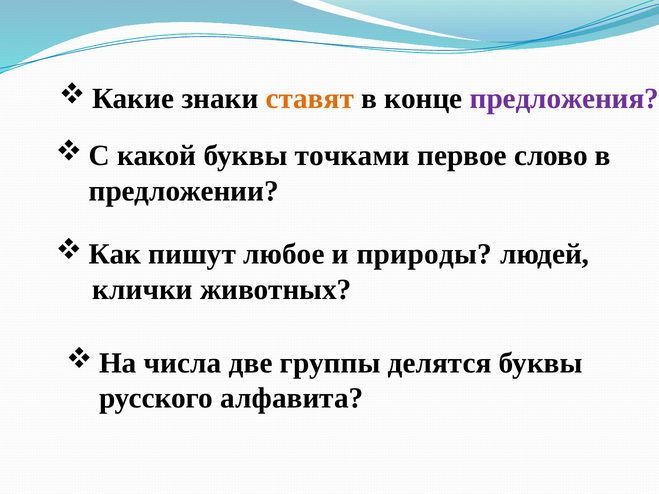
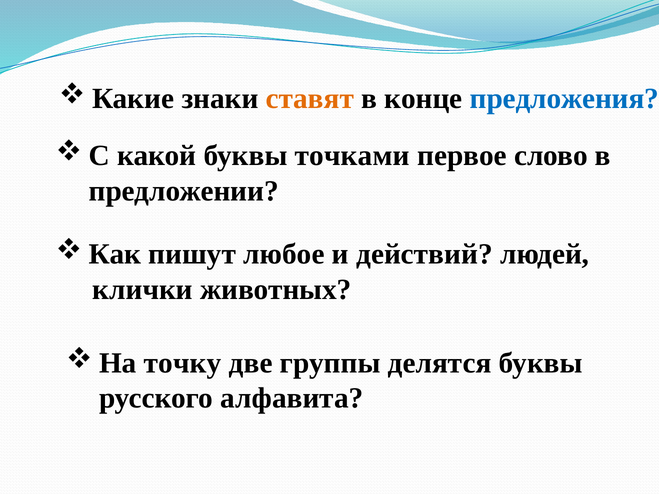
предложения colour: purple -> blue
природы: природы -> действий
числа: числа -> точку
